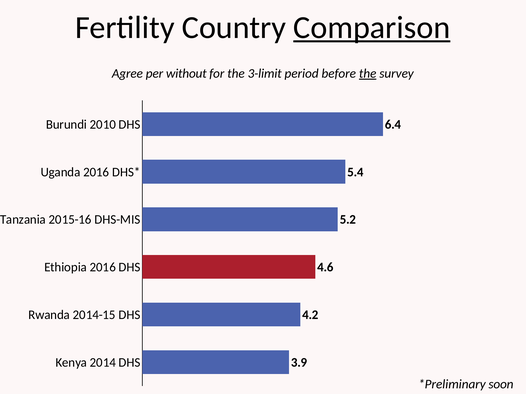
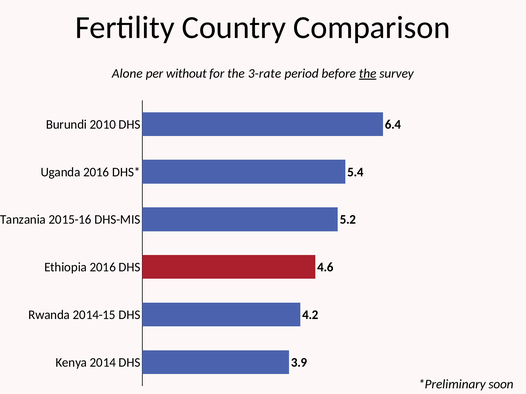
Comparison underline: present -> none
Agree: Agree -> Alone
3-limit: 3-limit -> 3-rate
